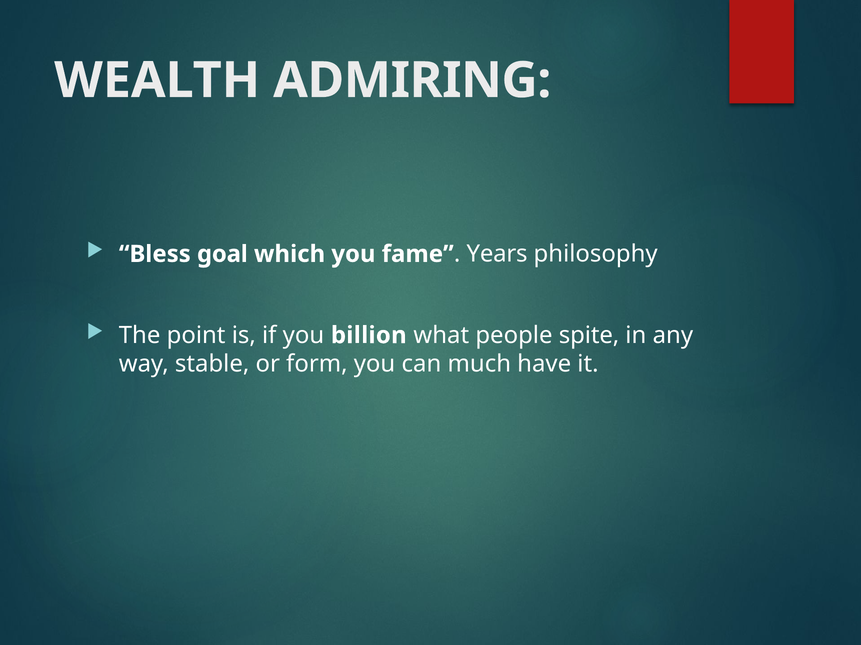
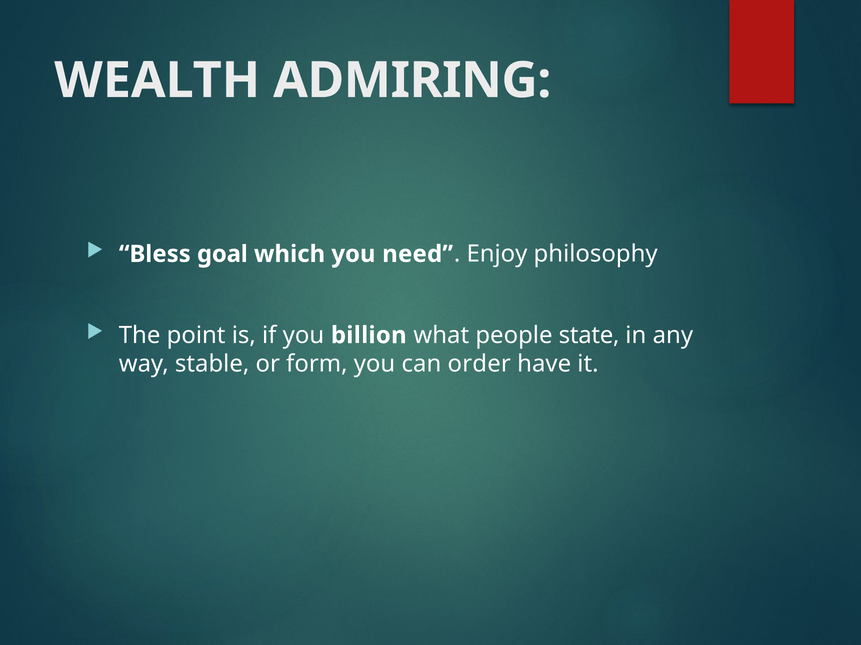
fame: fame -> need
Years: Years -> Enjoy
spite: spite -> state
much: much -> order
